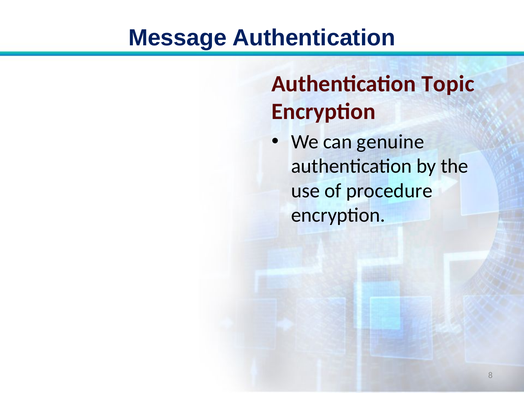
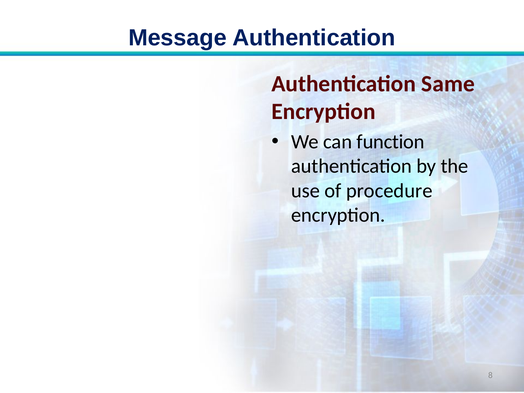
Topic: Topic -> Same
genuine: genuine -> function
